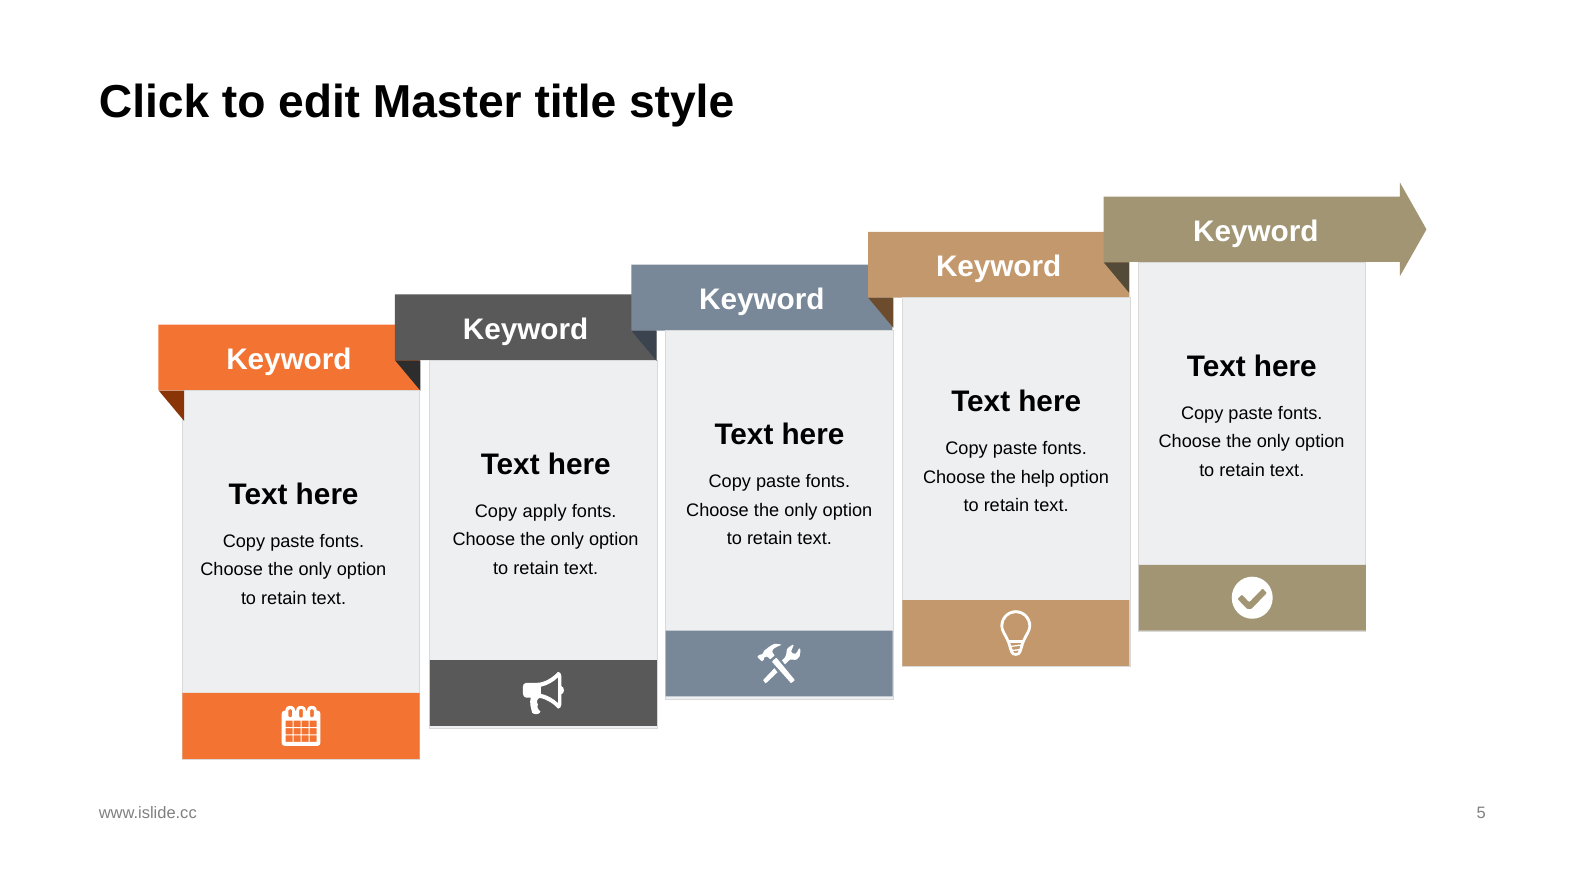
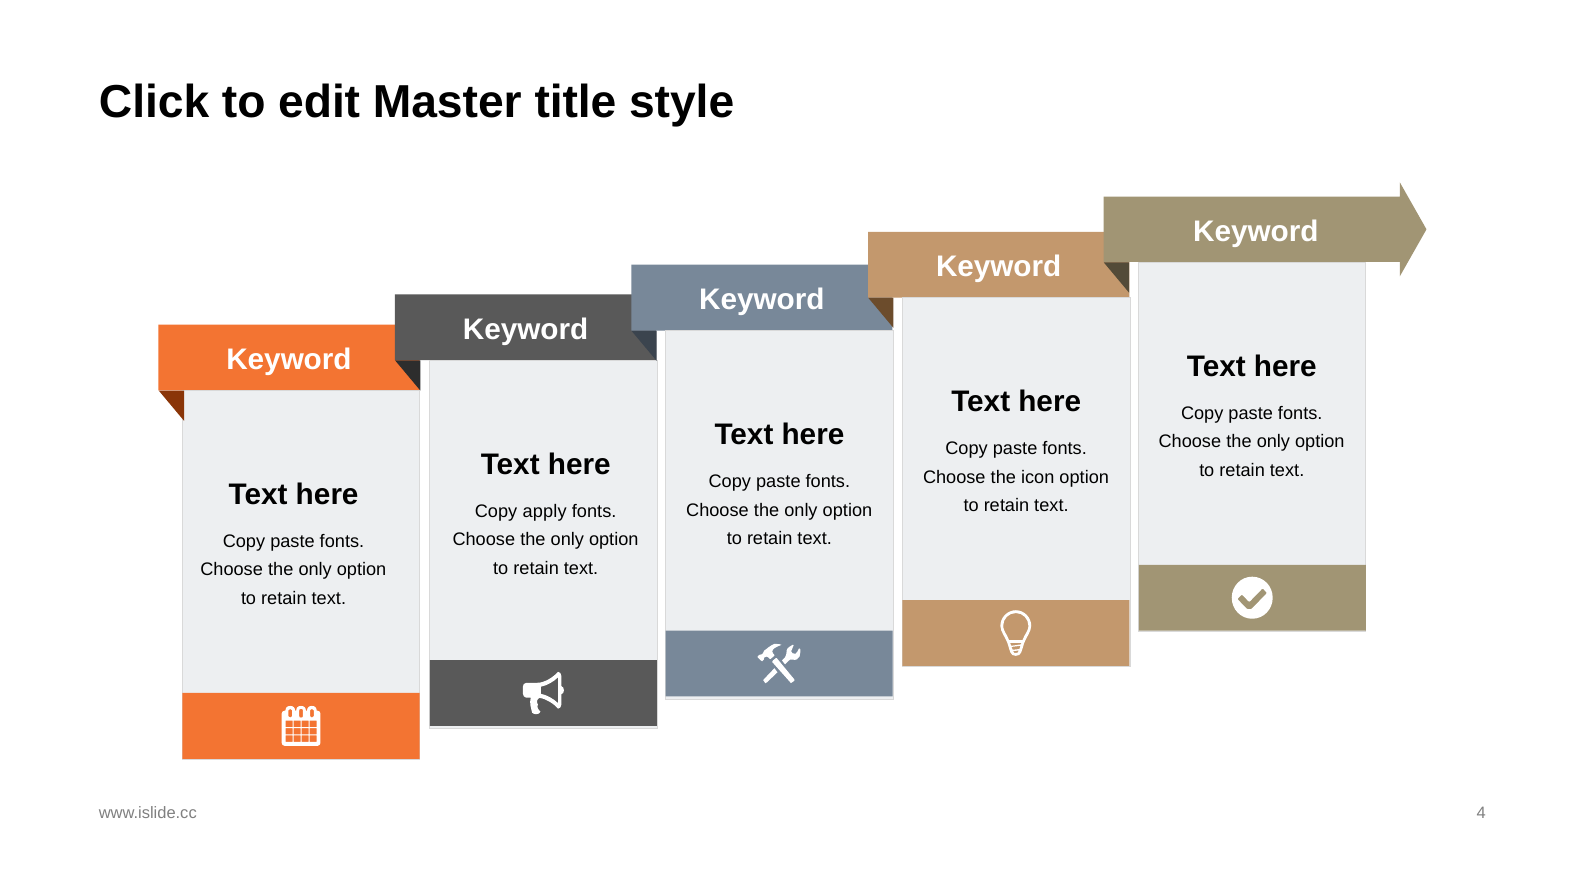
help: help -> icon
5: 5 -> 4
